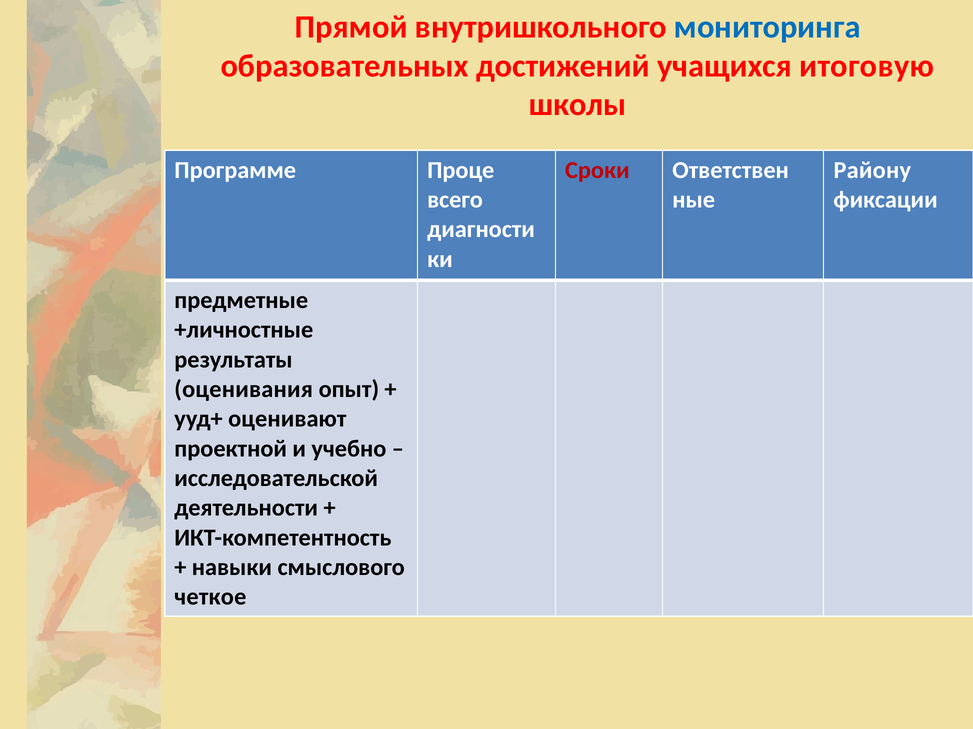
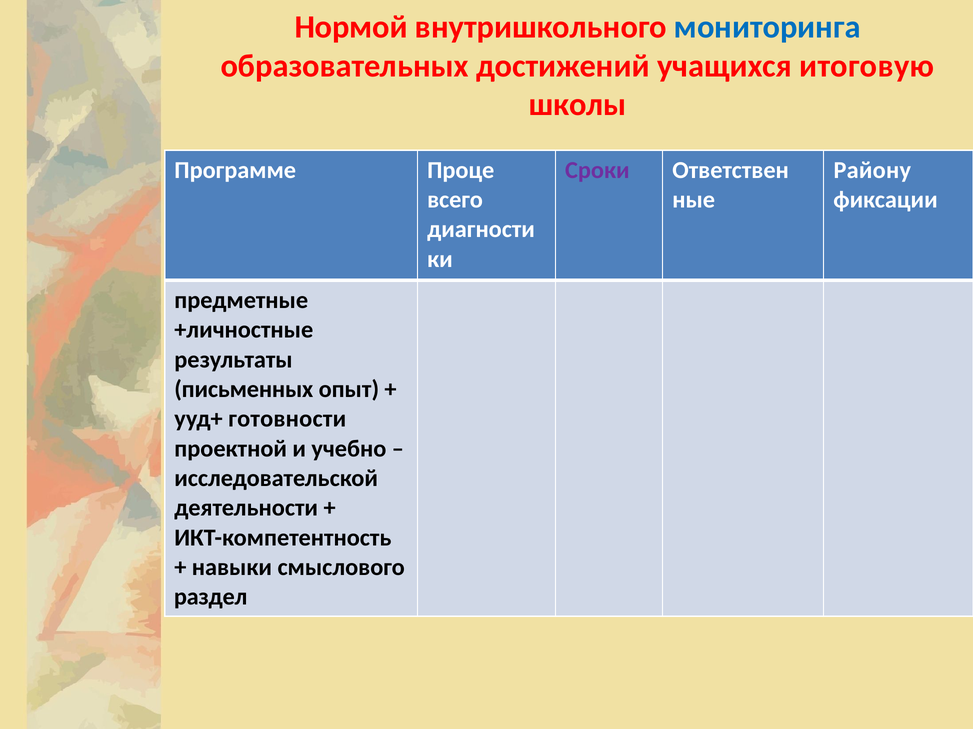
Прямой: Прямой -> Нормой
Сроки colour: red -> purple
оценивания: оценивания -> письменных
оценивают: оценивают -> готовности
четкое: четкое -> раздел
